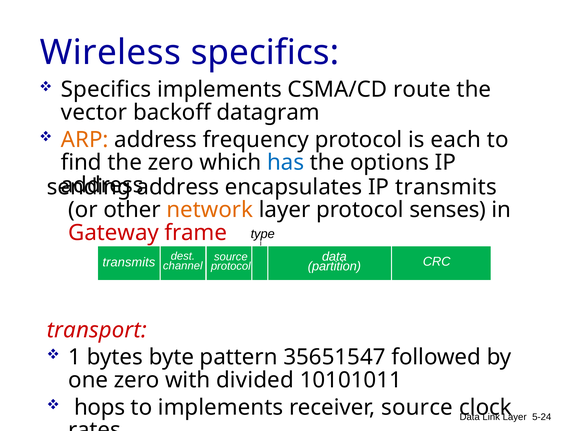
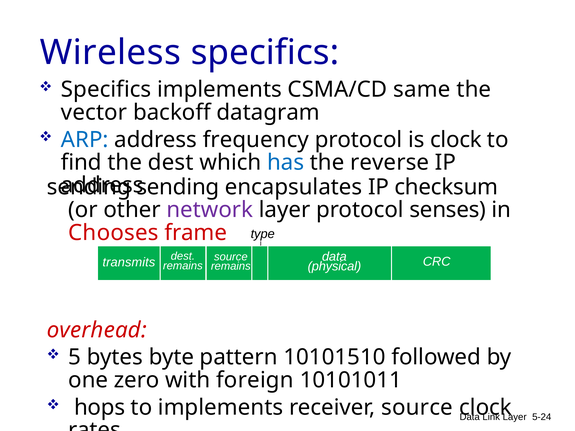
route: route -> same
ARP colour: orange -> blue
is each: each -> clock
the zero: zero -> dest
options: options -> reverse
address at (178, 187): address -> sending
IP transmits: transmits -> checksum
network colour: orange -> purple
Gateway: Gateway -> Chooses
partition: partition -> physical
channel at (183, 266): channel -> remains
protocol at (231, 266): protocol -> remains
transport: transport -> overhead
1: 1 -> 5
35651547: 35651547 -> 10101510
divided: divided -> foreign
